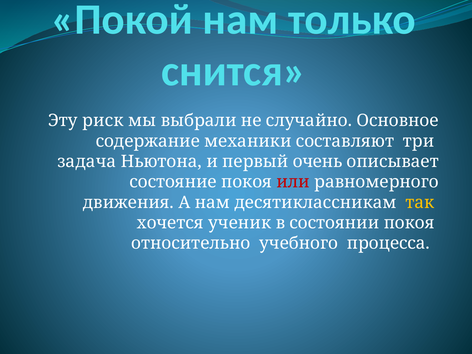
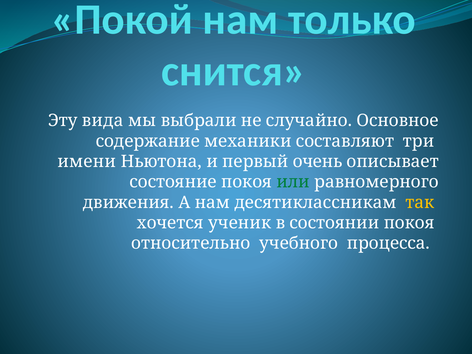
риск: риск -> вида
задача: задача -> имени
или colour: red -> green
